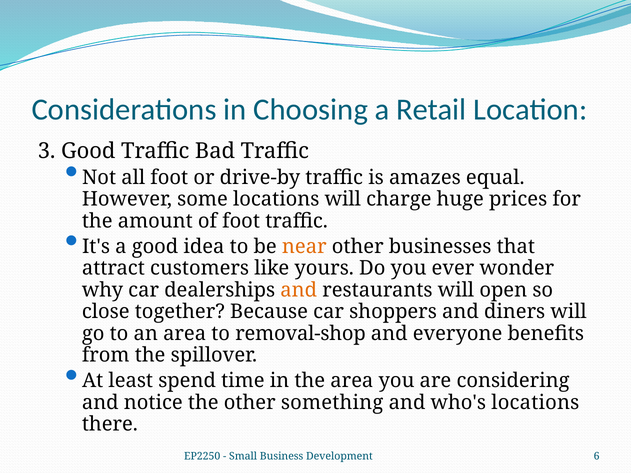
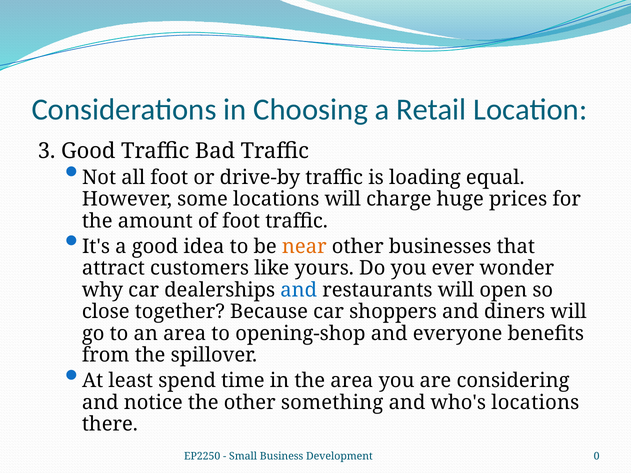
amazes: amazes -> loading
and at (299, 290) colour: orange -> blue
removal-shop: removal-shop -> opening-shop
6: 6 -> 0
